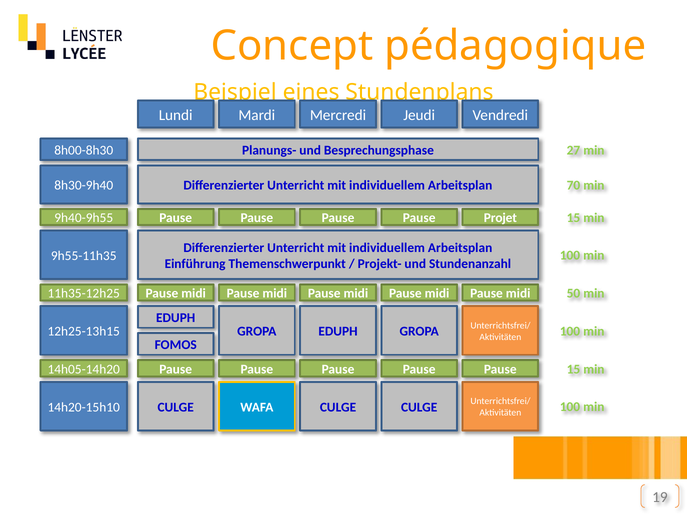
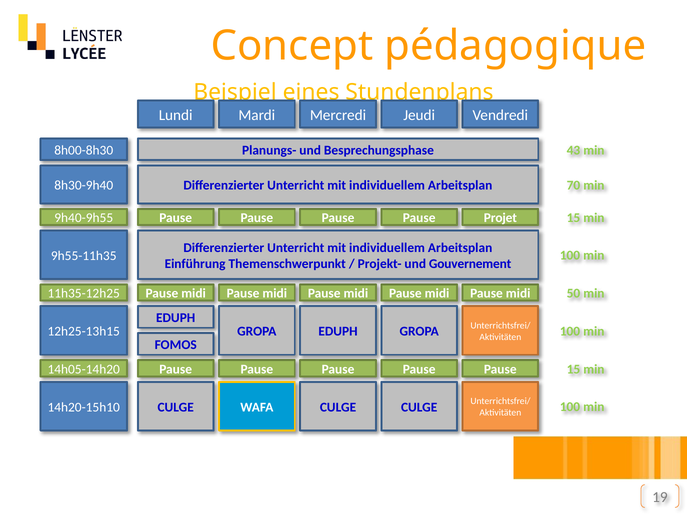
27: 27 -> 43
Stundenanzahl: Stundenanzahl -> Gouvernement
